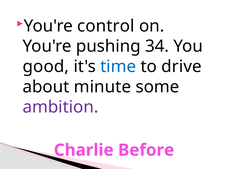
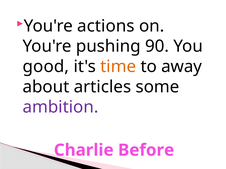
control: control -> actions
34: 34 -> 90
time colour: blue -> orange
drive: drive -> away
minute: minute -> articles
